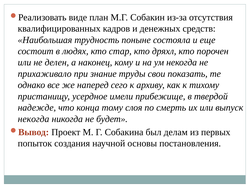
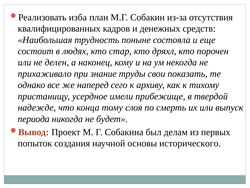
виде: виде -> изба
некогда at (33, 119): некогда -> периода
постановления: постановления -> исторического
